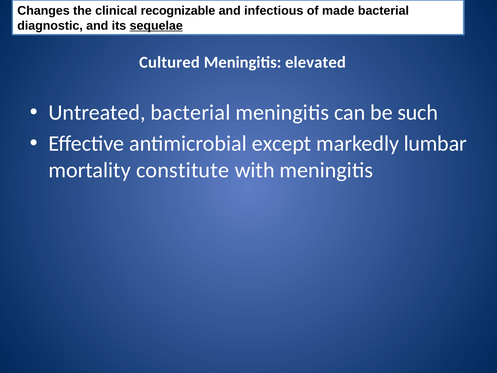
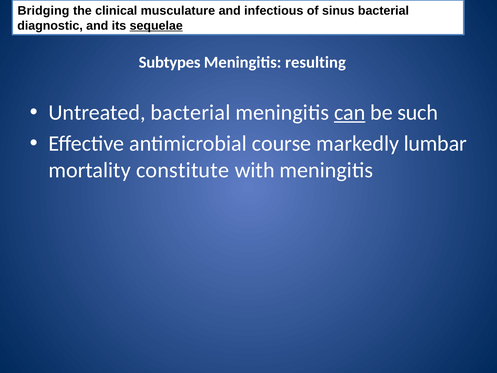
Changes: Changes -> Bridging
recognizable: recognizable -> musculature
made: made -> sinus
Cultured: Cultured -> Subtypes
elevated: elevated -> resulting
can underline: none -> present
except: except -> course
